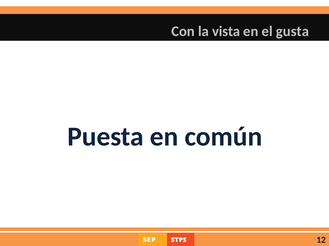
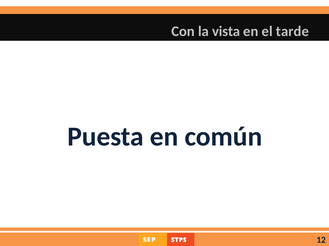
gusta: gusta -> tarde
